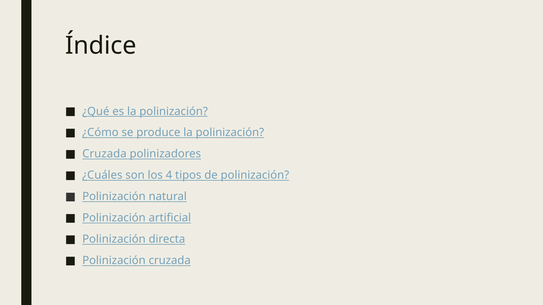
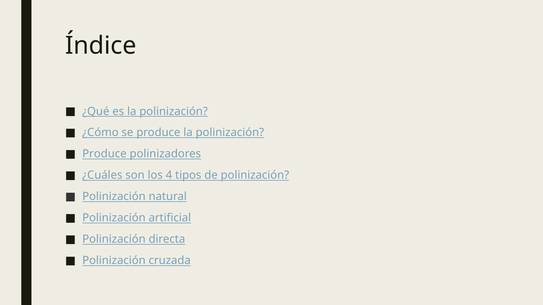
Cruzada at (104, 154): Cruzada -> Produce
